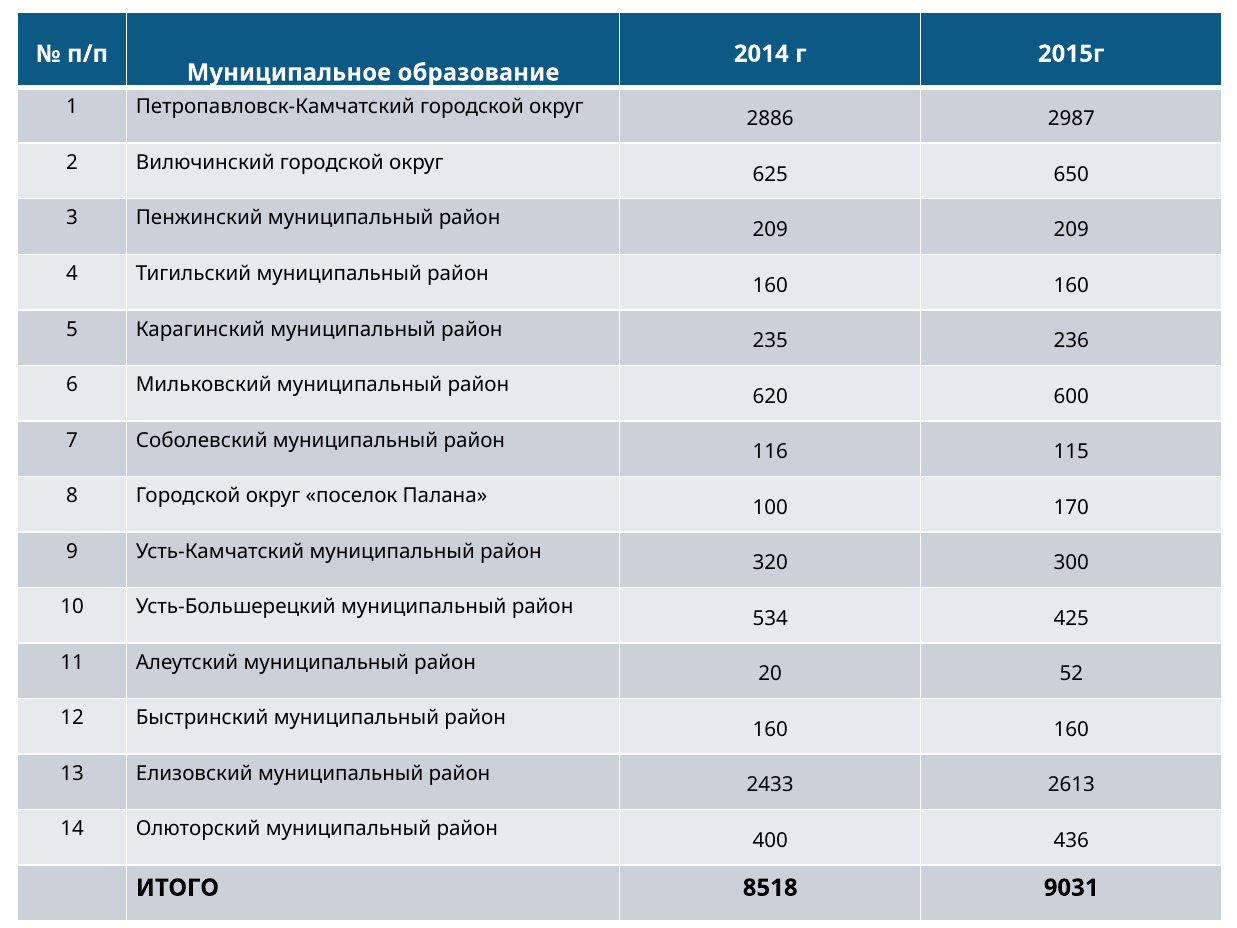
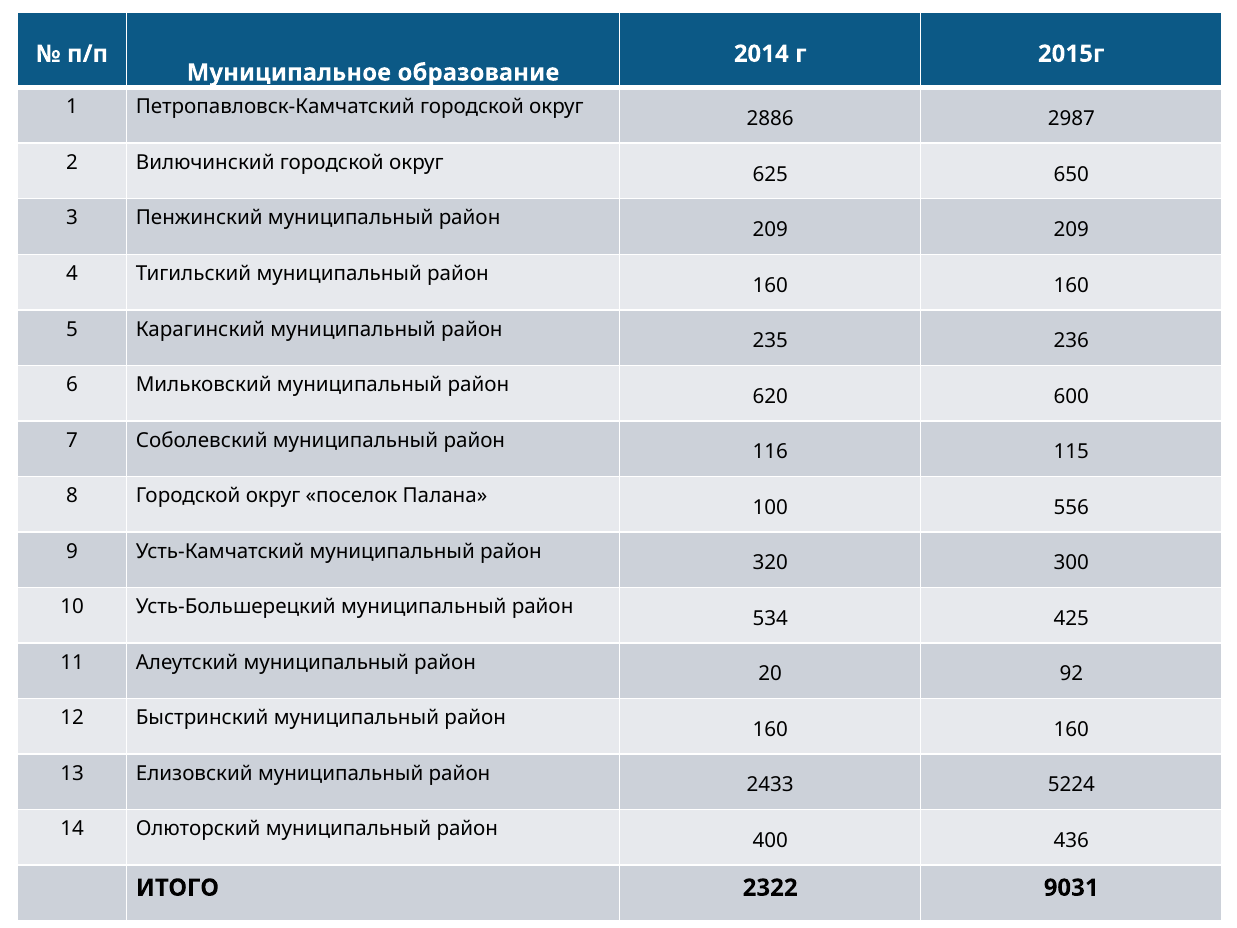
170: 170 -> 556
52: 52 -> 92
2613: 2613 -> 5224
8518: 8518 -> 2322
